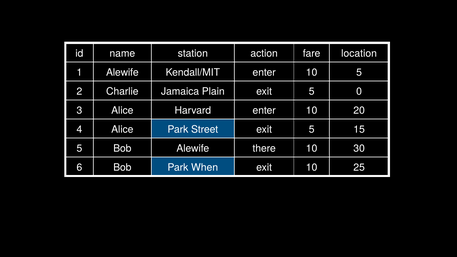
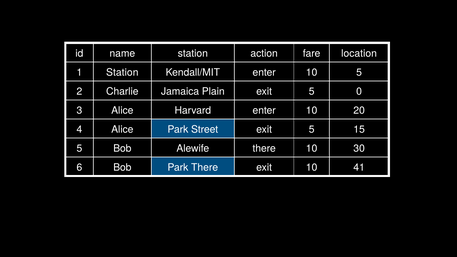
1 Alewife: Alewife -> Station
Park When: When -> There
25: 25 -> 41
